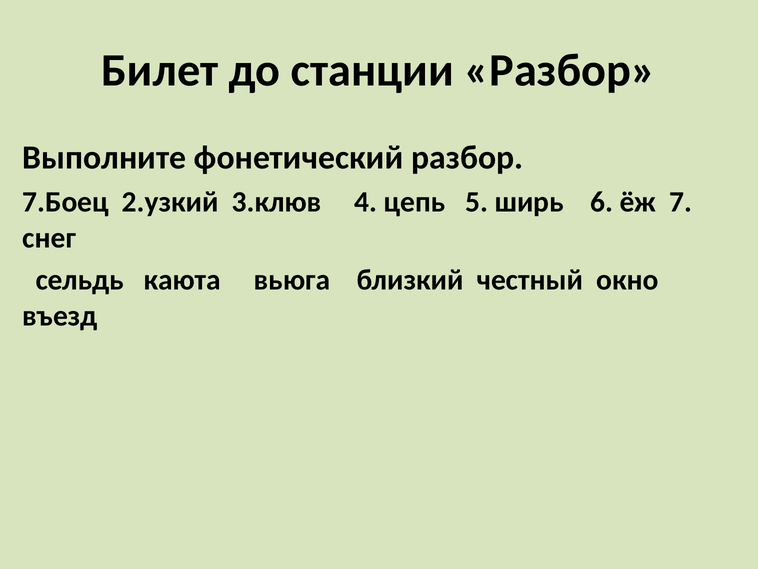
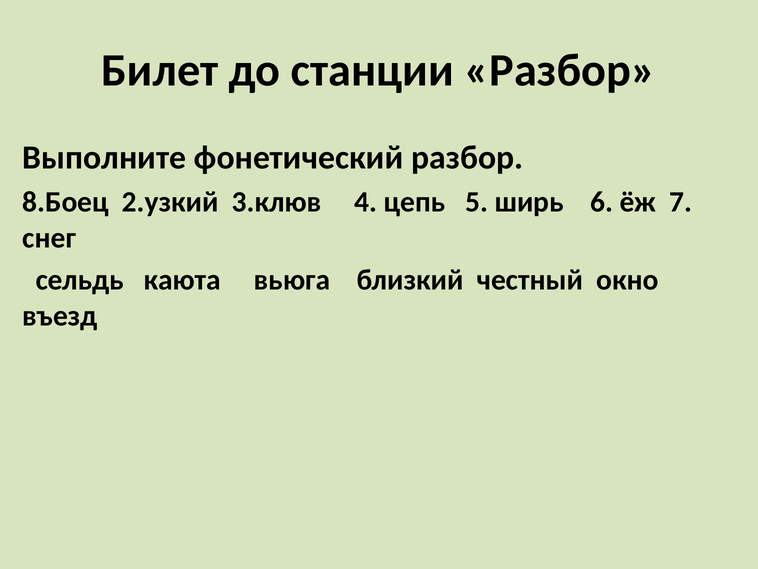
7.Боец: 7.Боец -> 8.Боец
